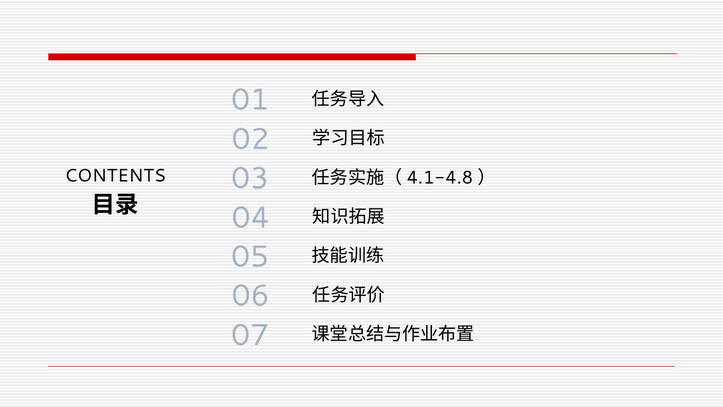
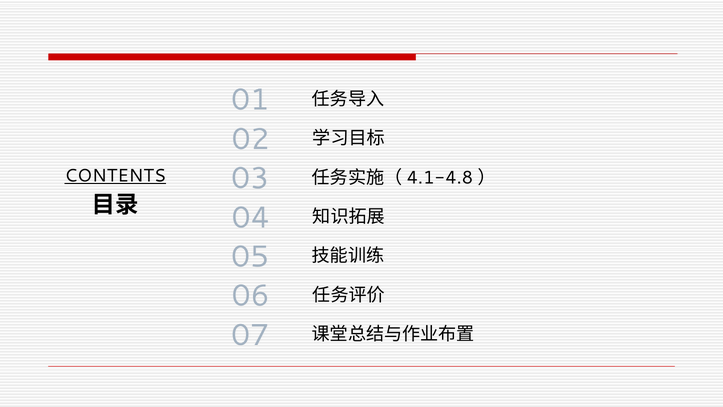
CONTENTS underline: none -> present
